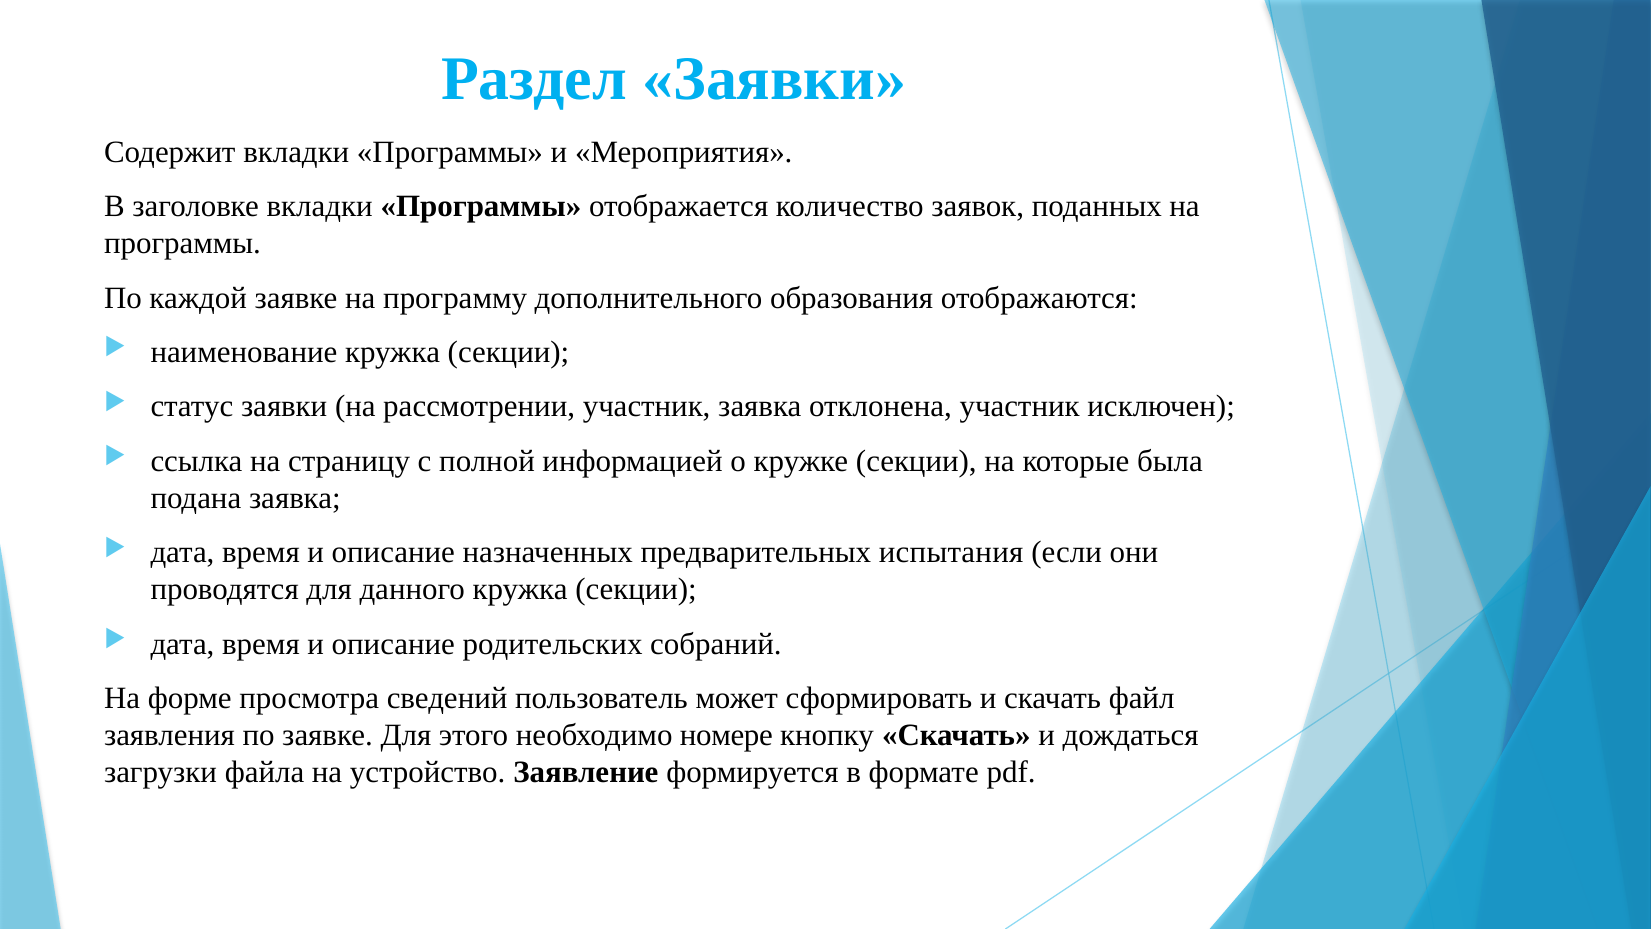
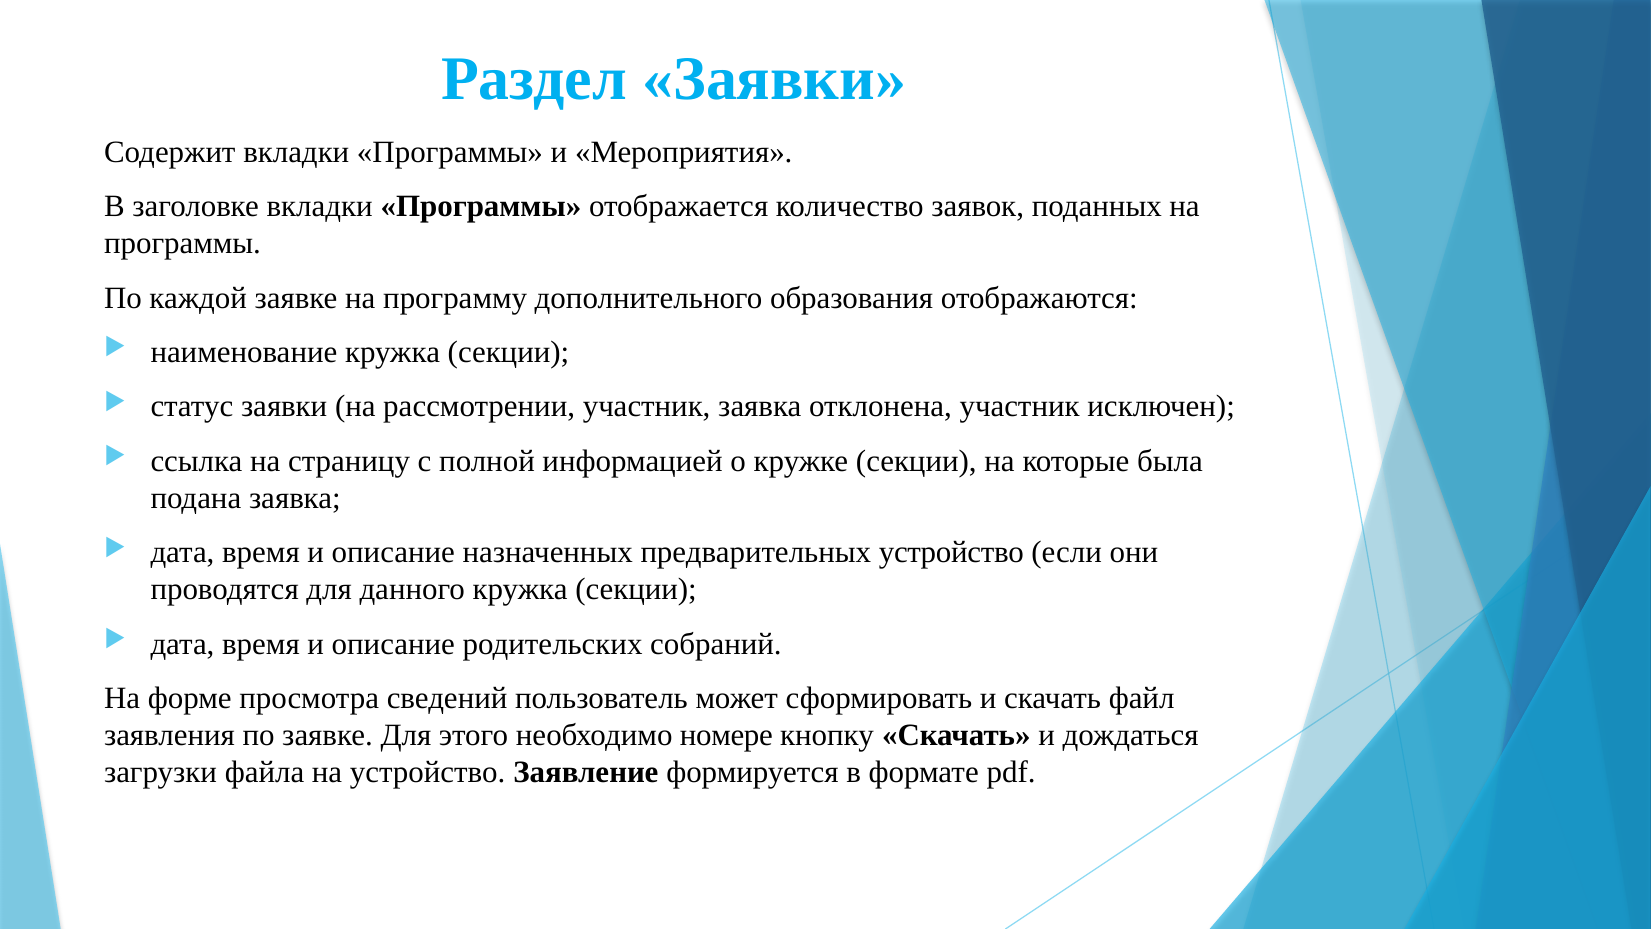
предварительных испытания: испытания -> устройство
